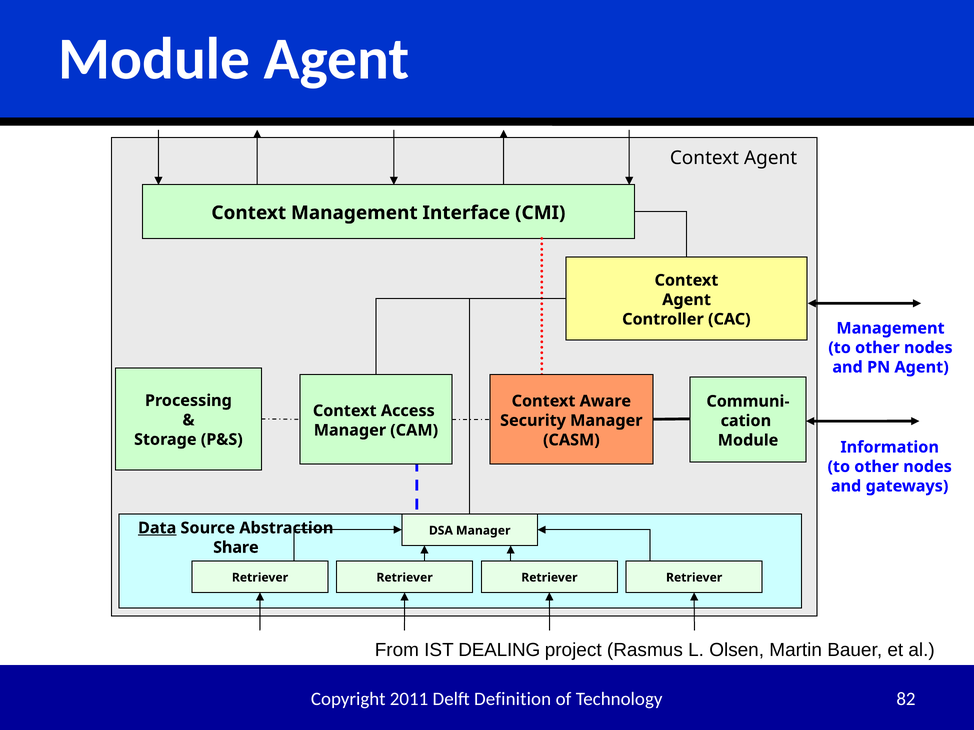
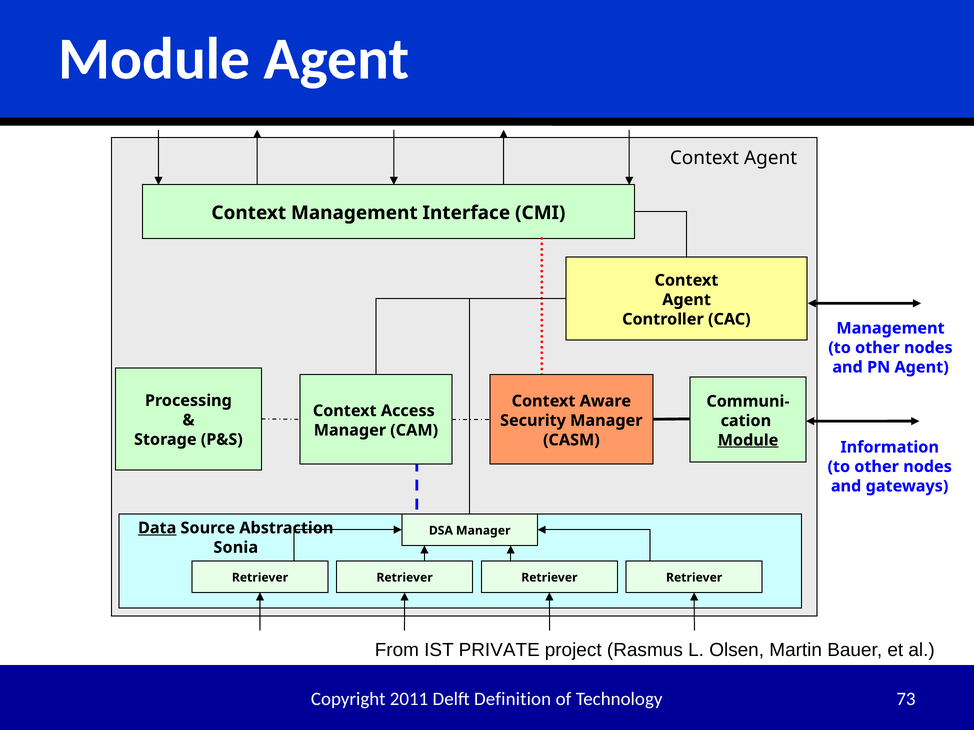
Module at (748, 441) underline: none -> present
Share: Share -> Sonia
DEALING: DEALING -> PRIVATE
82: 82 -> 73
